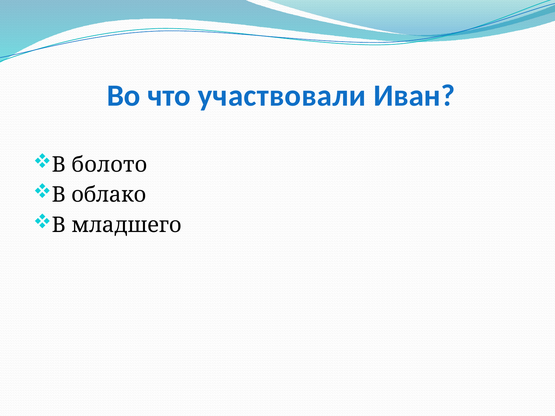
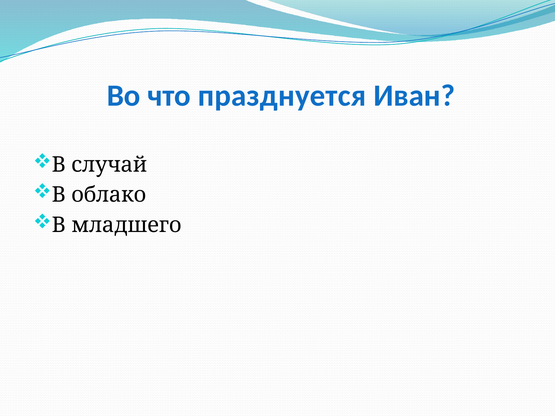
участвовали: участвовали -> празднуется
болото: болото -> случай
